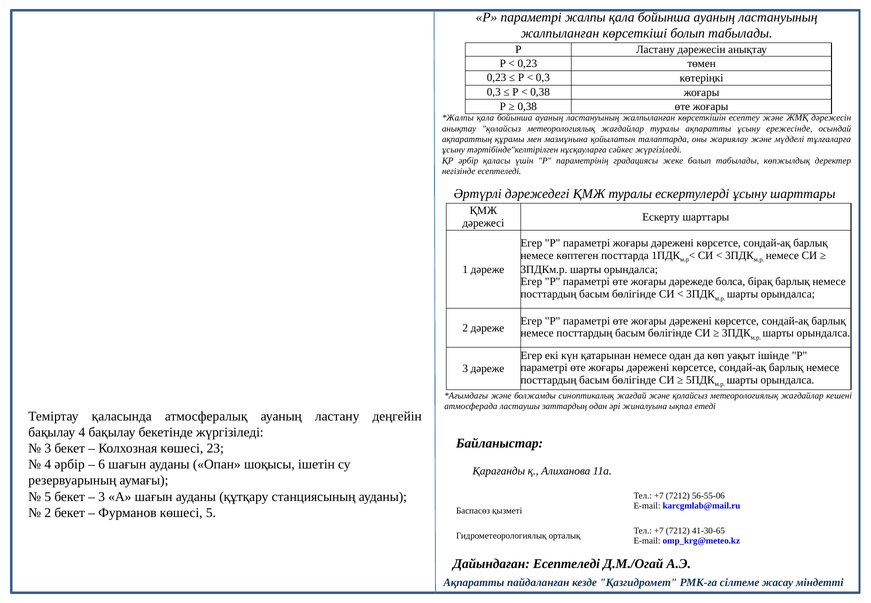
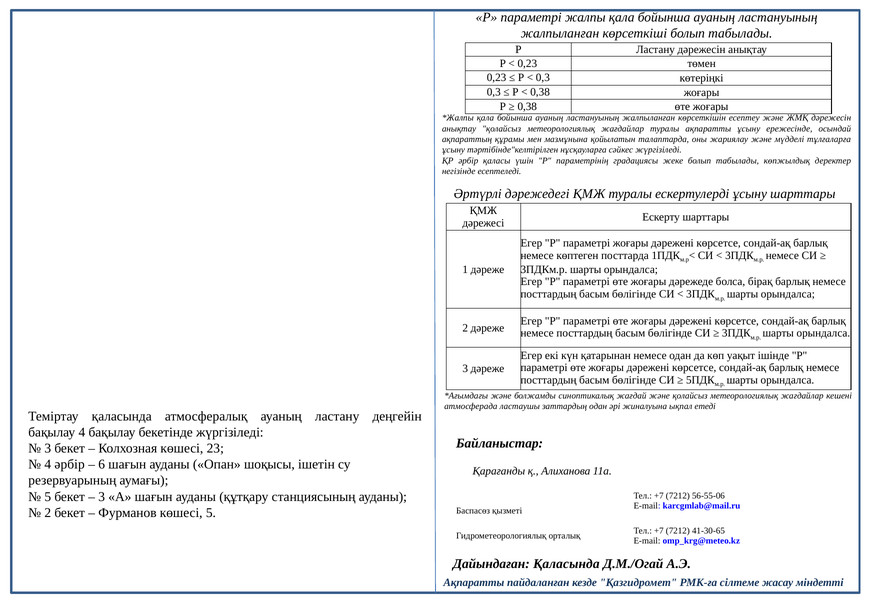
Дайындаған Есептеледі: Есептеледі -> Қаласында
